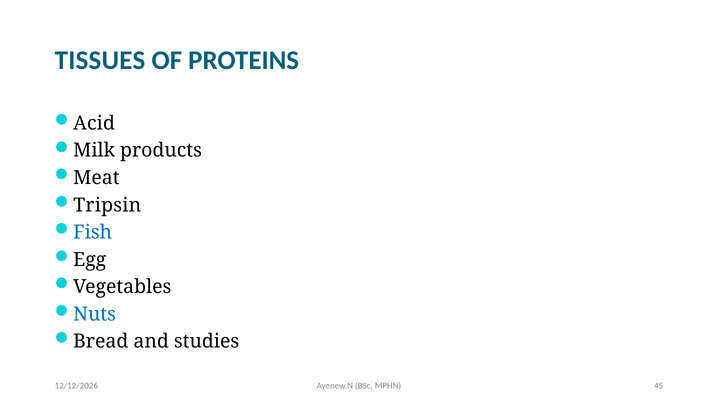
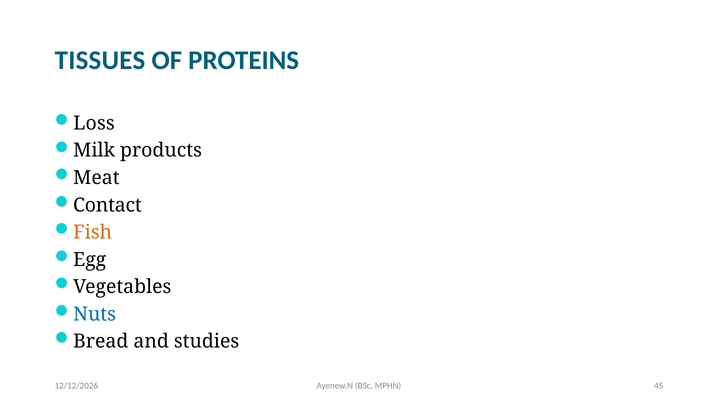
Acid: Acid -> Loss
Tripsin: Tripsin -> Contact
Fish colour: blue -> orange
